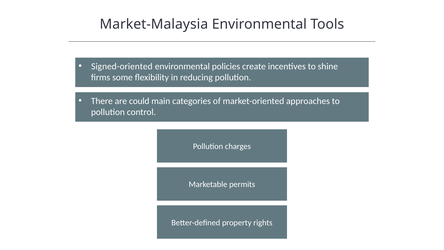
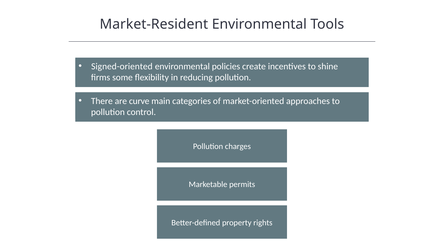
Market-Malaysia: Market-Malaysia -> Market-Resident
could: could -> curve
